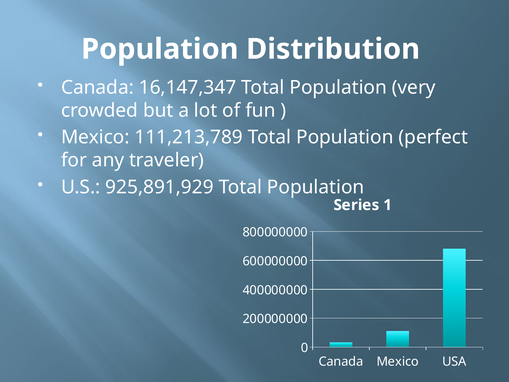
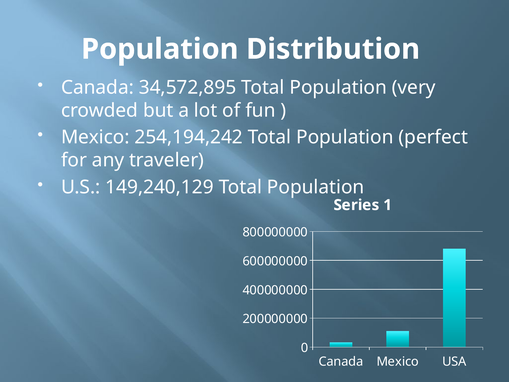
16,147,347: 16,147,347 -> 34,572,895
111,213,789: 111,213,789 -> 254,194,242
925,891,929: 925,891,929 -> 149,240,129
